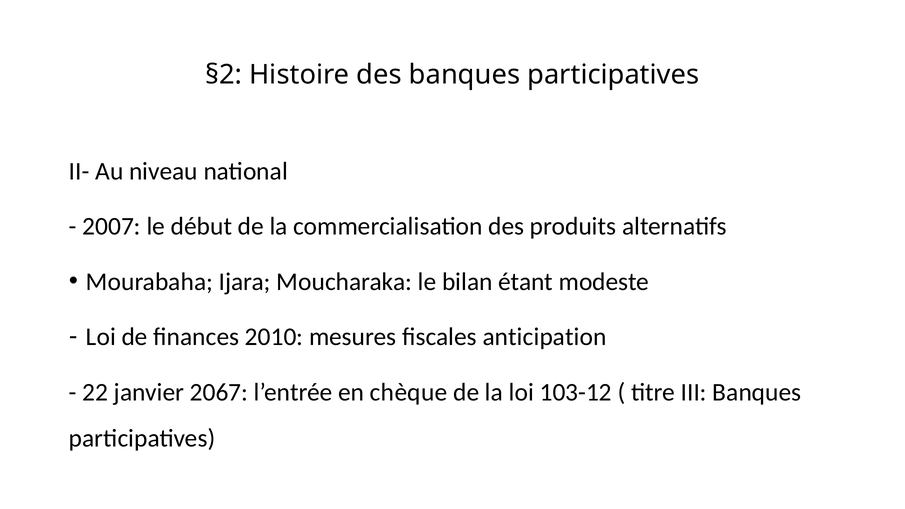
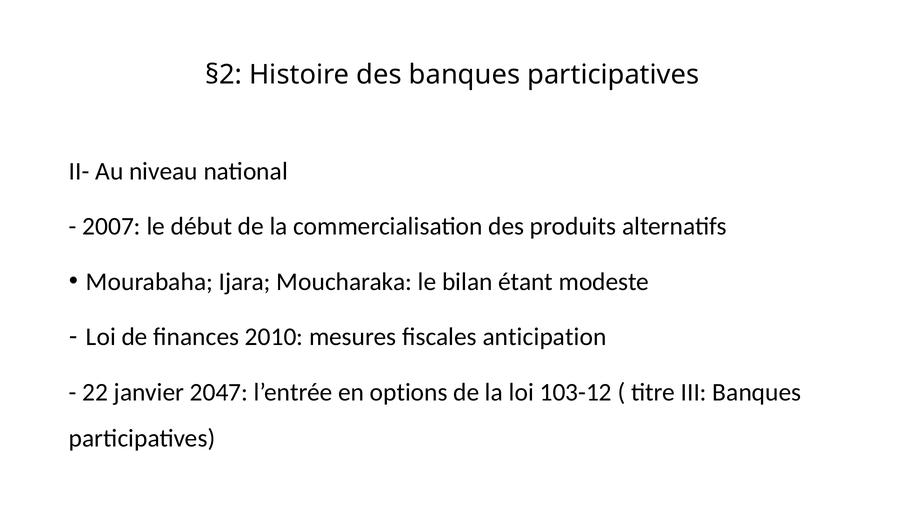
2067: 2067 -> 2047
chèque: chèque -> options
